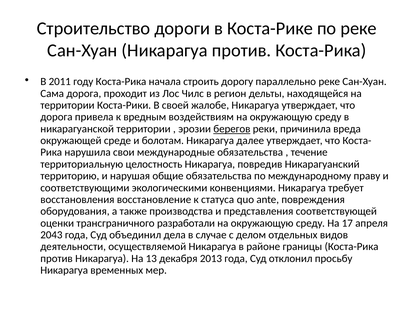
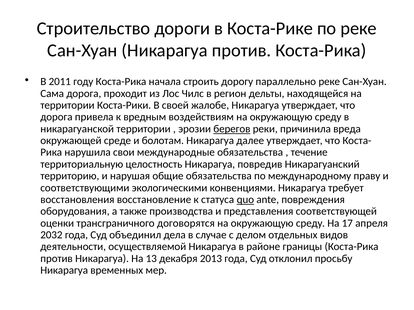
quo underline: none -> present
разработали: разработали -> договорятся
2043: 2043 -> 2032
